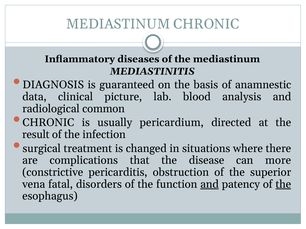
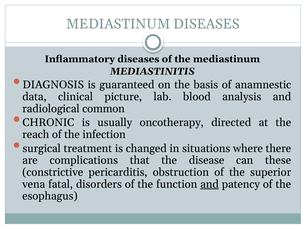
MEDIASTINUM CHRONIC: CHRONIC -> DISEASES
pericardium: pericardium -> oncotherapy
result: result -> reach
more: more -> these
the at (283, 185) underline: present -> none
